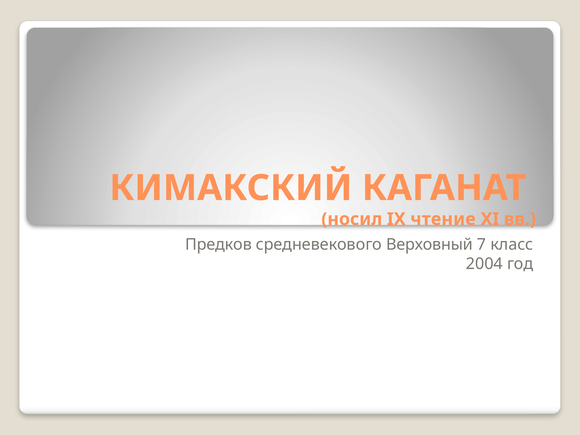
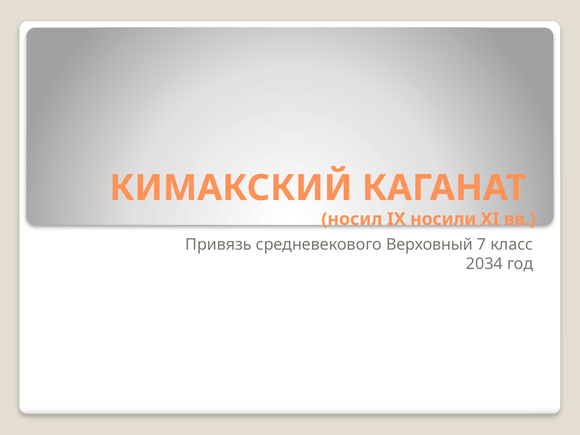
чтение: чтение -> носили
Предков: Предков -> Привязь
2004: 2004 -> 2034
